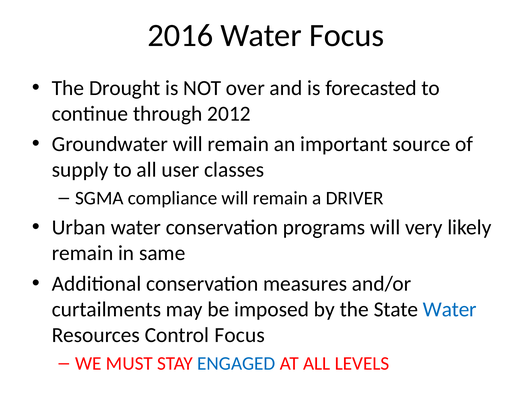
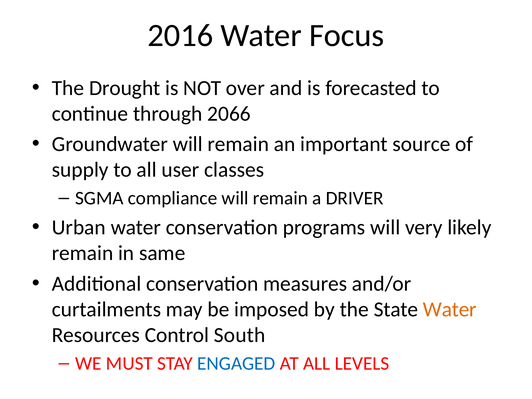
2012: 2012 -> 2066
Water at (450, 309) colour: blue -> orange
Control Focus: Focus -> South
